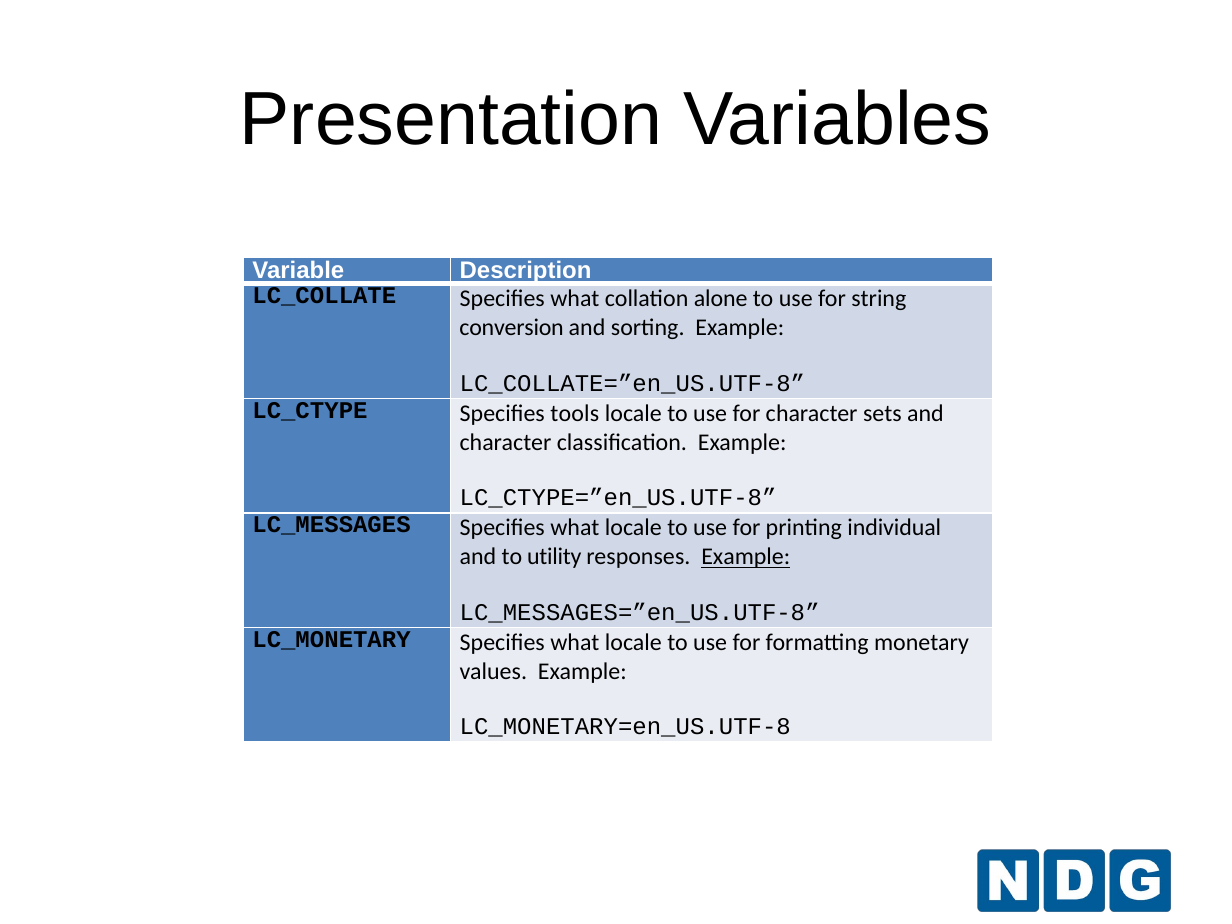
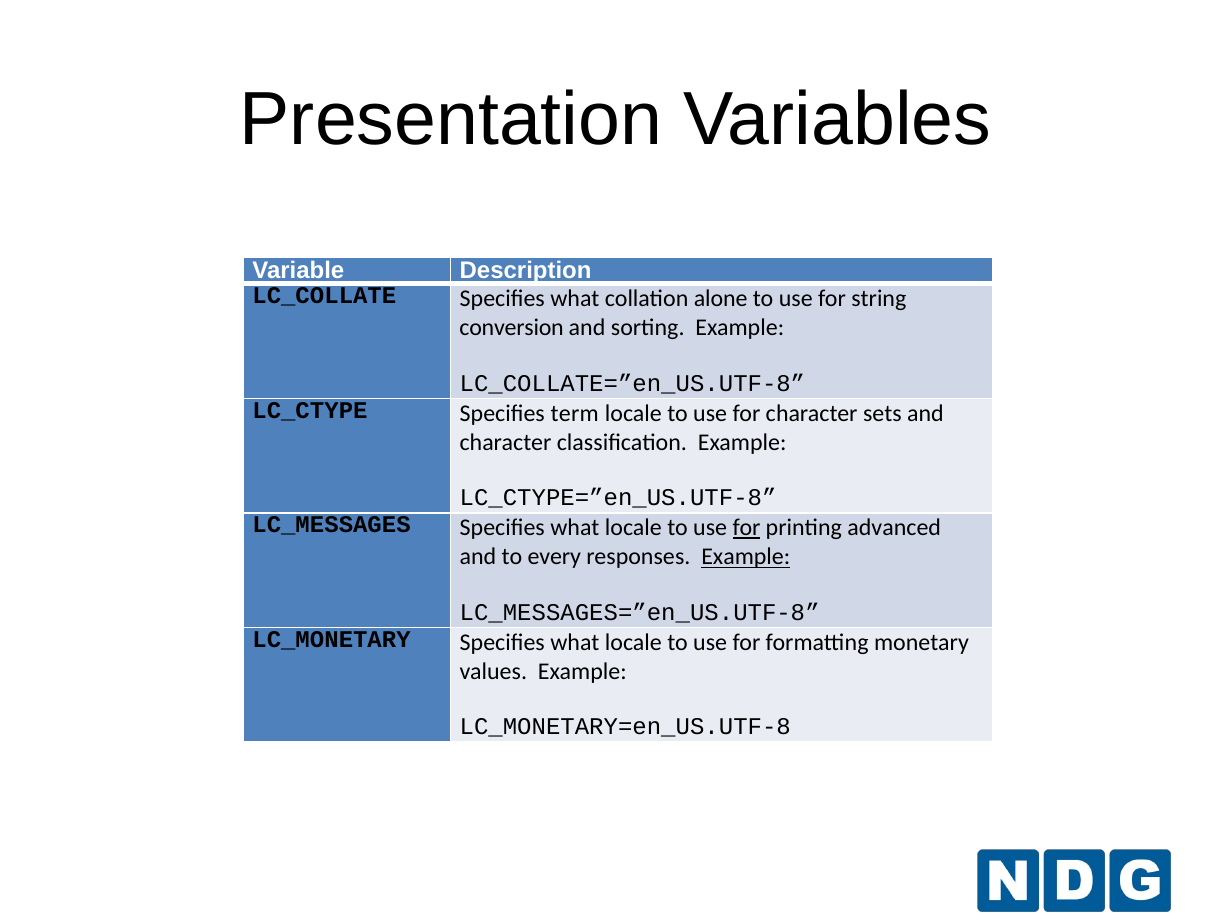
tools: tools -> term
for at (747, 528) underline: none -> present
individual: individual -> advanced
utility: utility -> every
